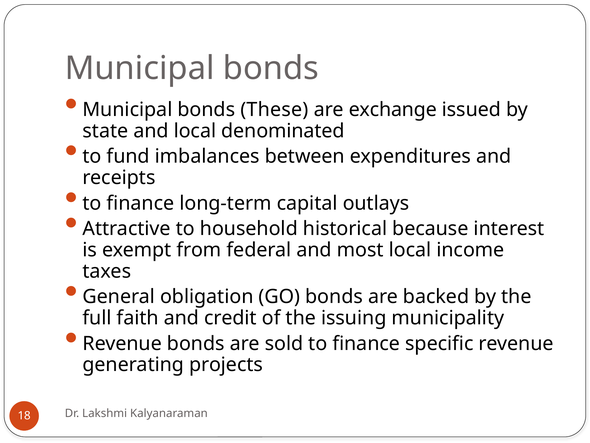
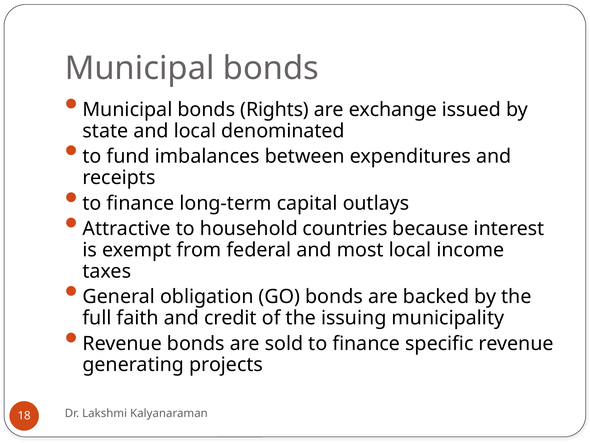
These: These -> Rights
historical: historical -> countries
